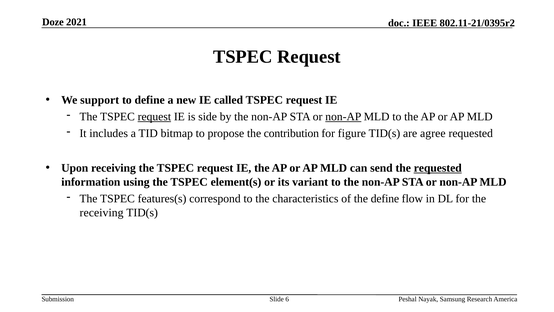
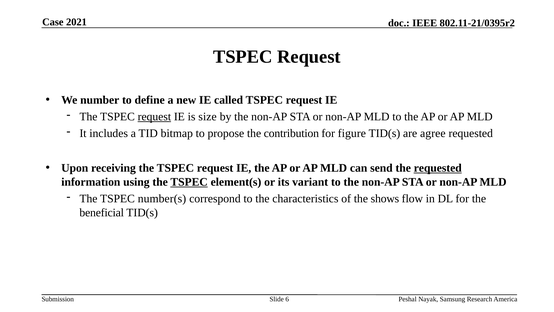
Doze: Doze -> Case
support: support -> number
side: side -> size
non-AP at (343, 117) underline: present -> none
TSPEC at (189, 182) underline: none -> present
features(s: features(s -> number(s
the define: define -> shows
receiving at (102, 212): receiving -> beneficial
